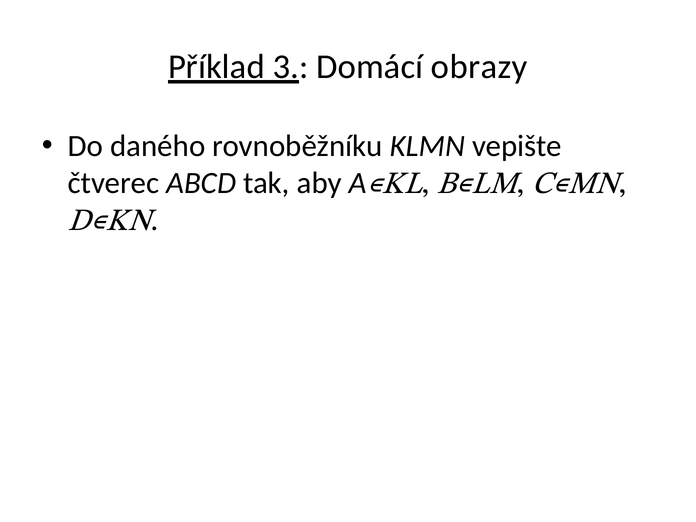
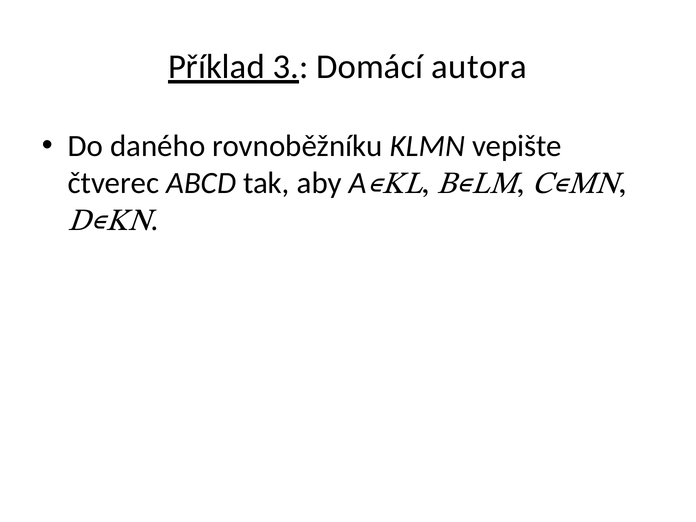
obrazy: obrazy -> autora
